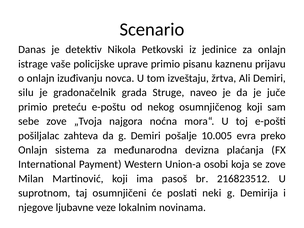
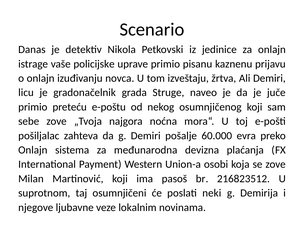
silu: silu -> licu
10.005: 10.005 -> 60.000
